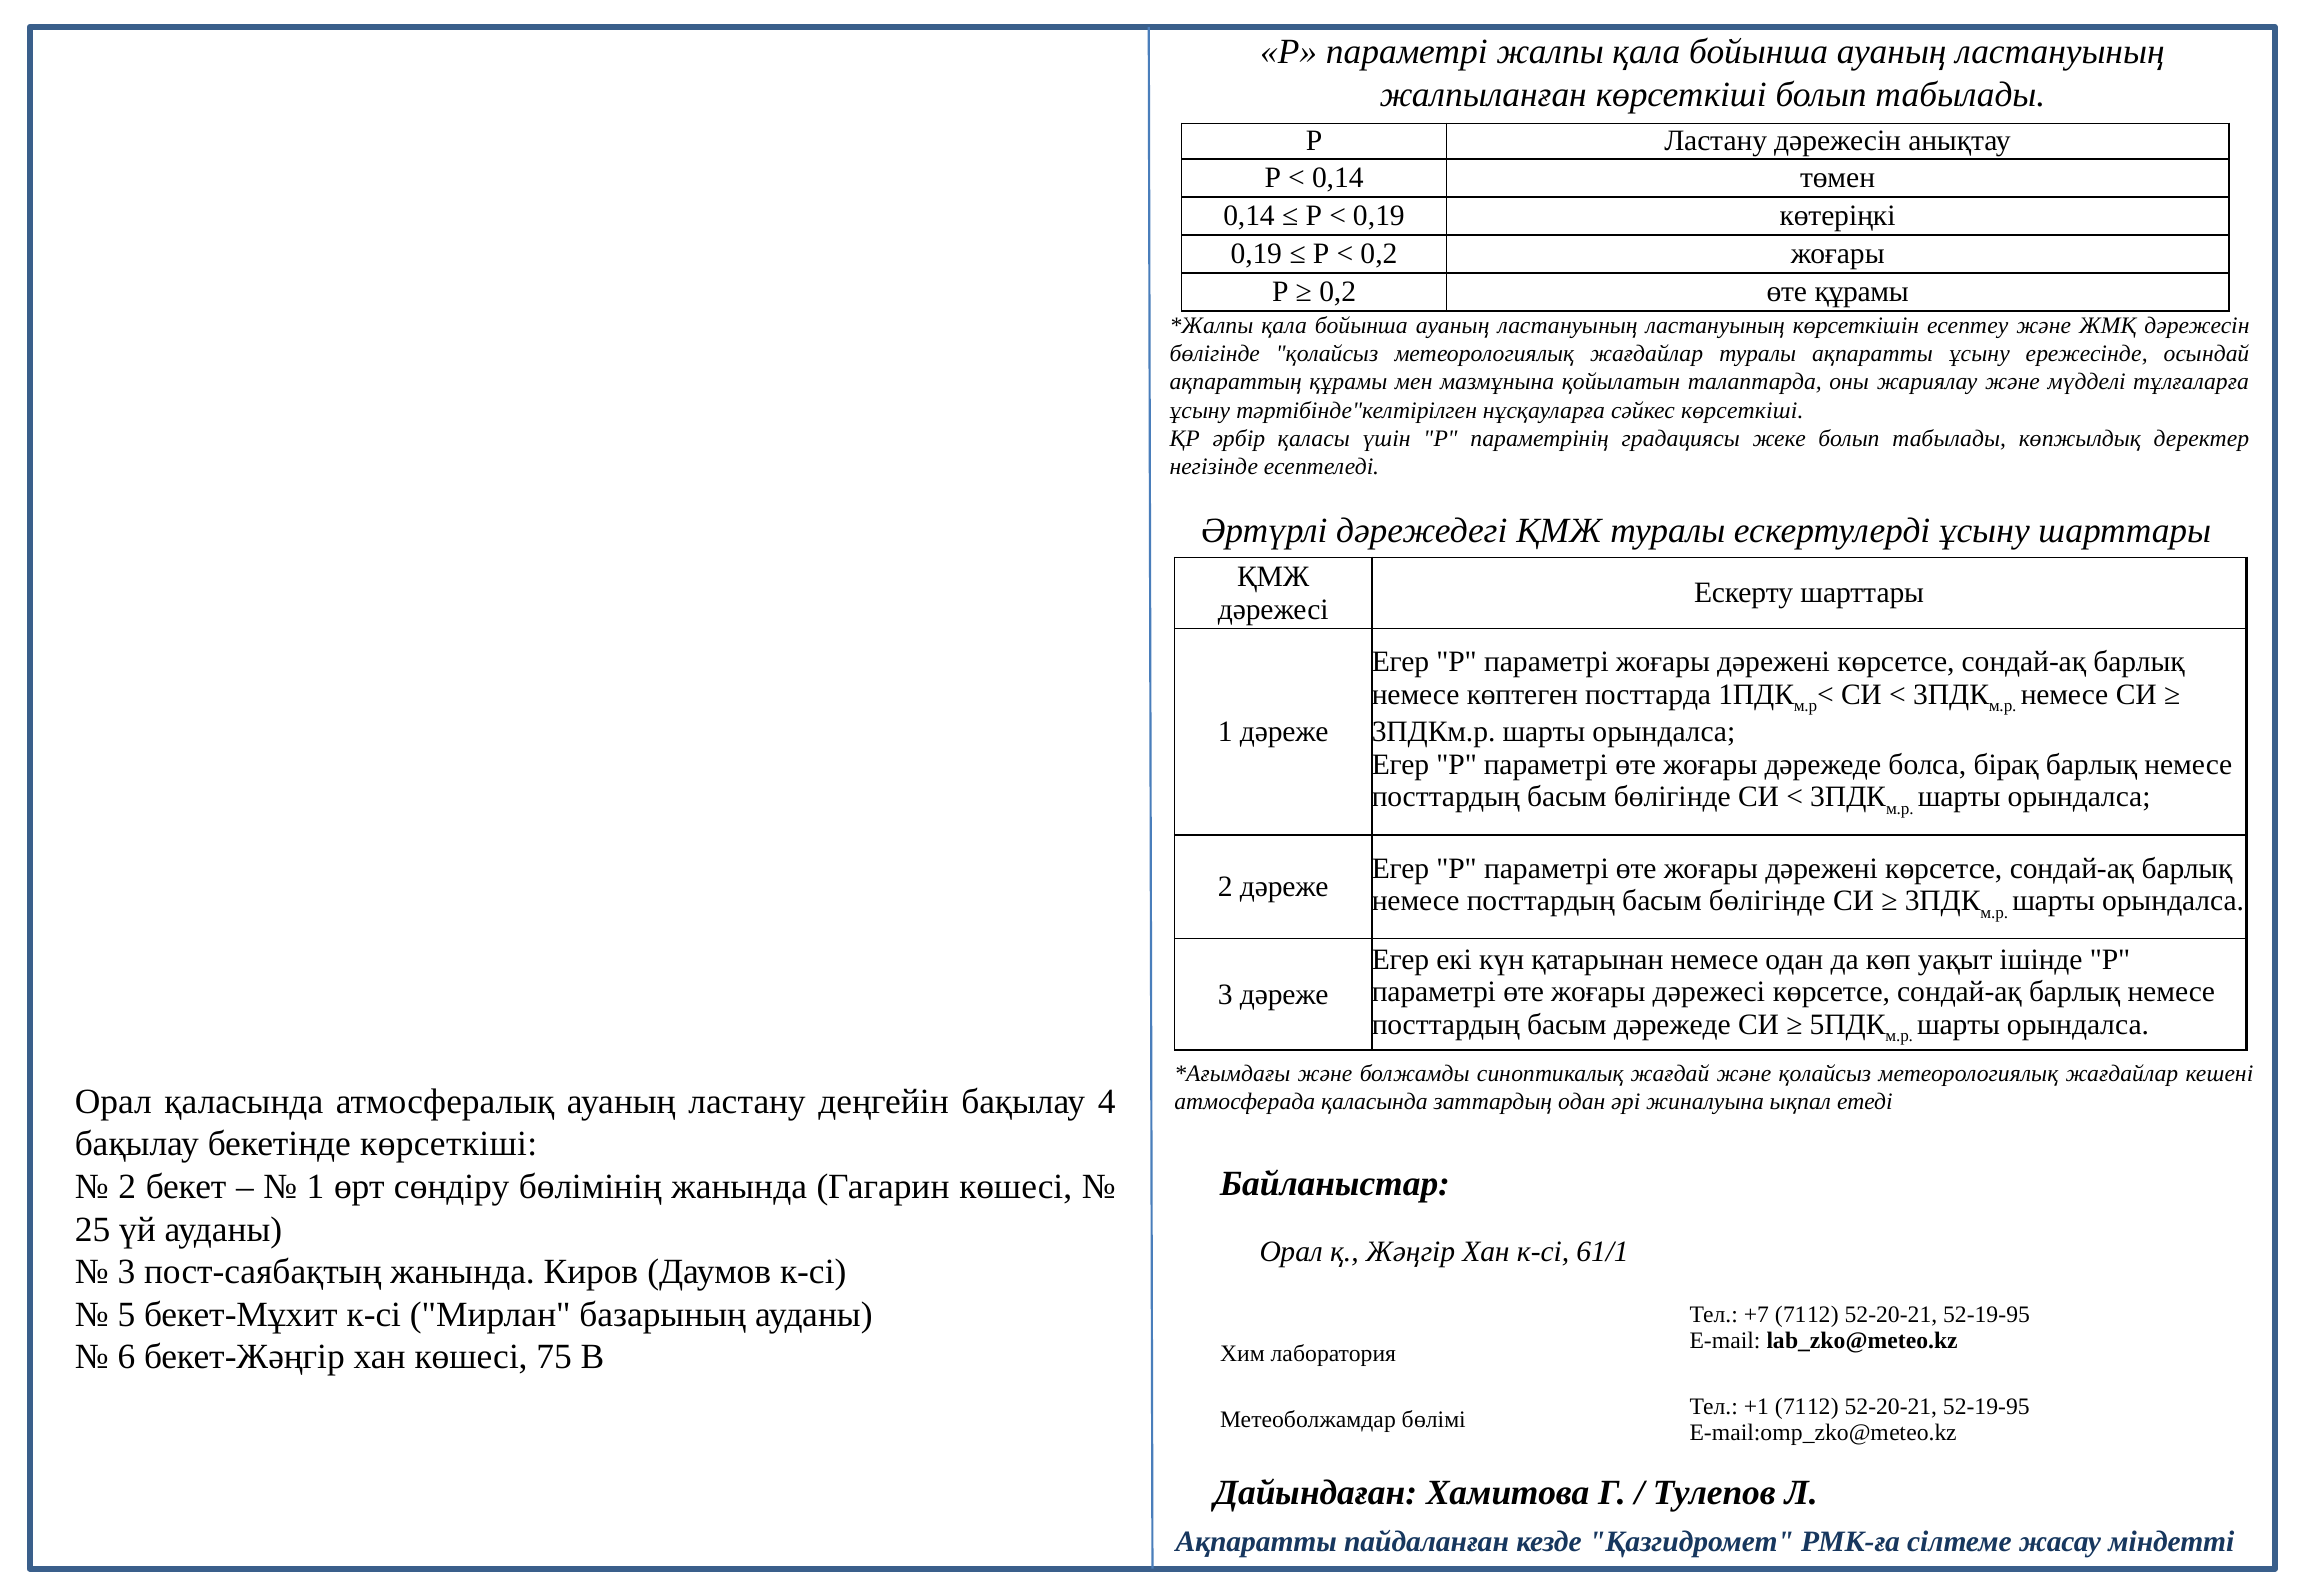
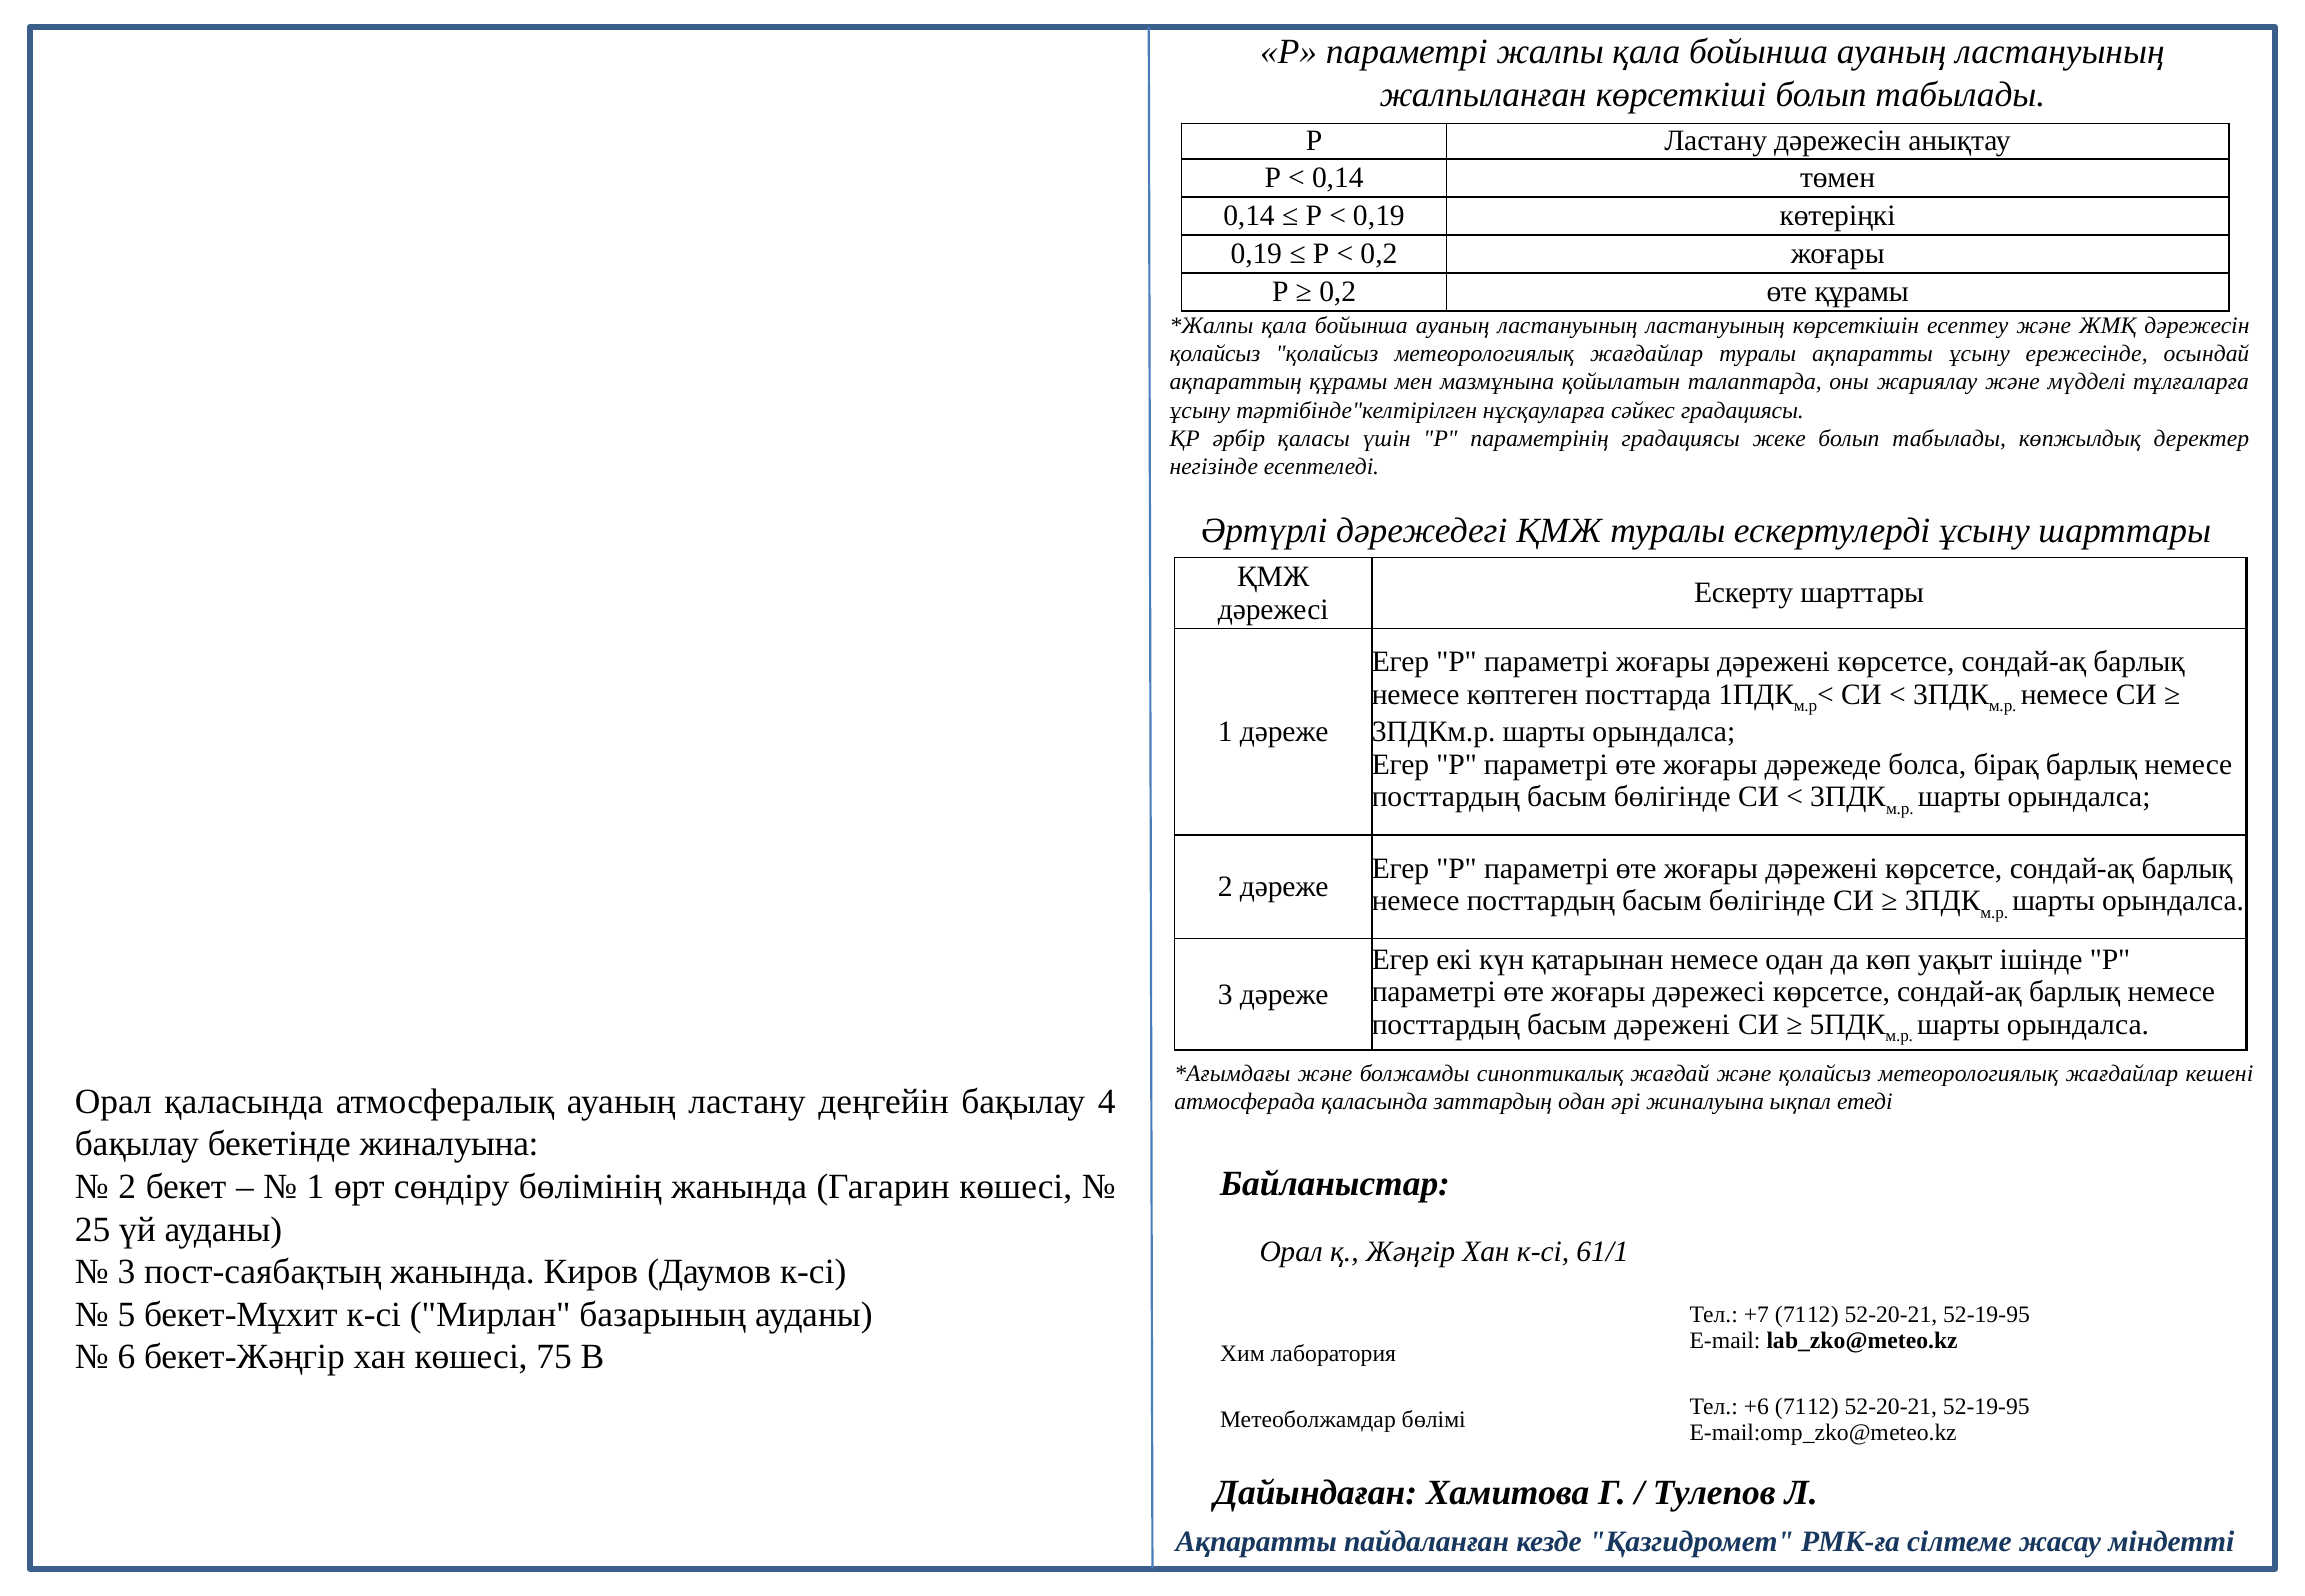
бөлігінде at (1215, 354): бөлігінде -> қолайсыз
сәйкес көрсеткіші: көрсеткіші -> градациясы
басым дәрежеде: дәрежеде -> дәрежені
бекетінде көрсеткіші: көрсеткіші -> жиналуына
+1: +1 -> +6
